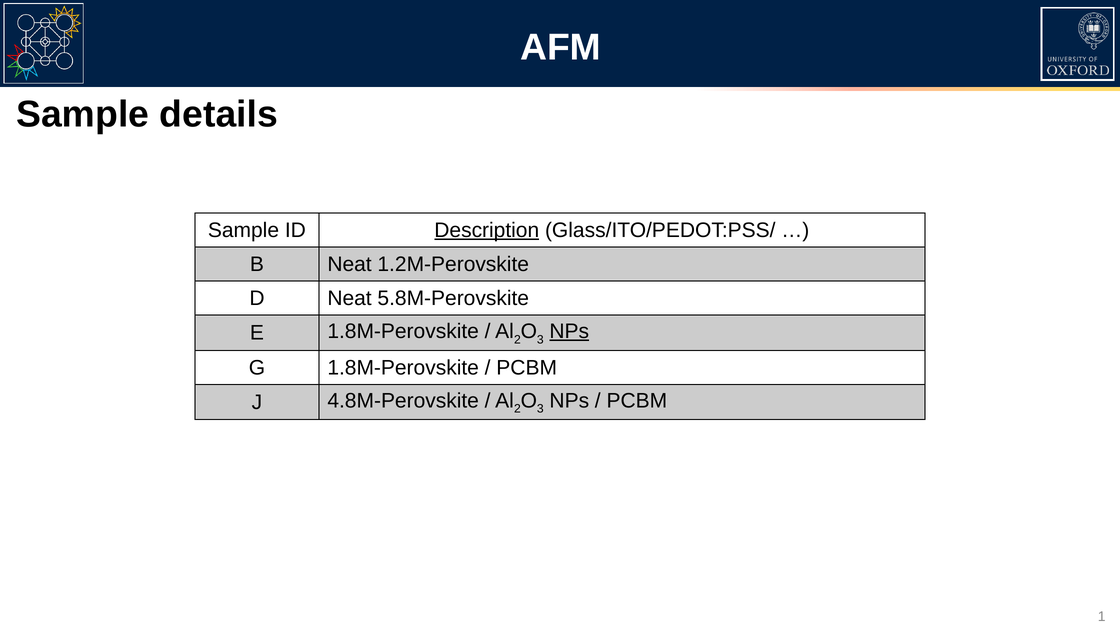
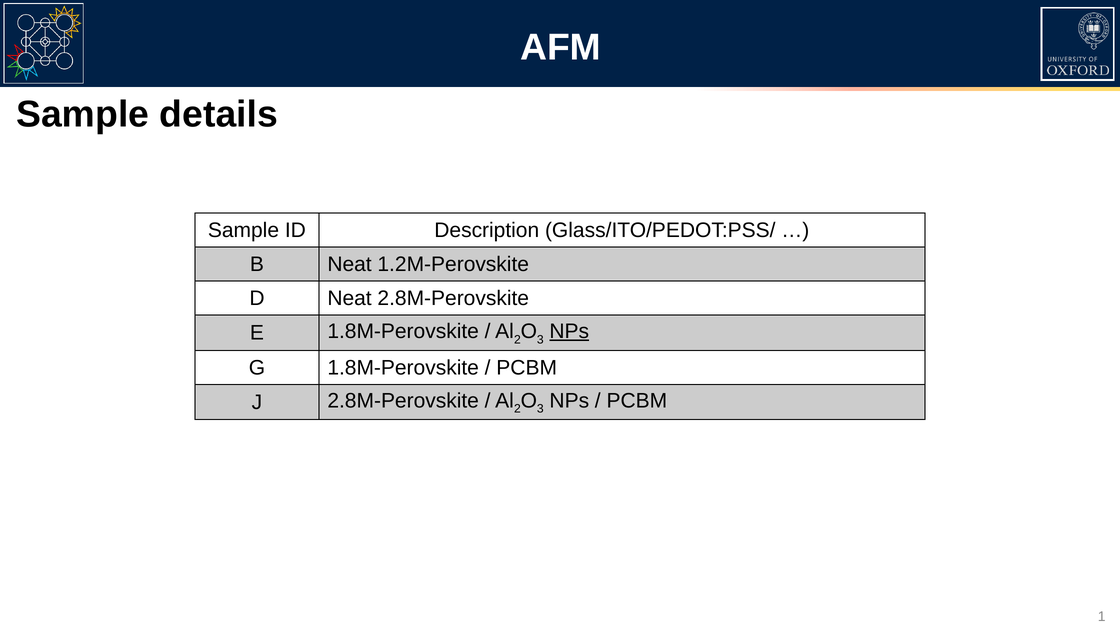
Description underline: present -> none
Neat 5.8M-Perovskite: 5.8M-Perovskite -> 2.8M-Perovskite
J 4.8M-Perovskite: 4.8M-Perovskite -> 2.8M-Perovskite
